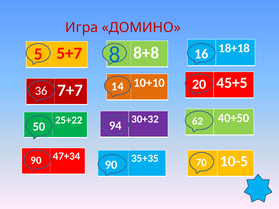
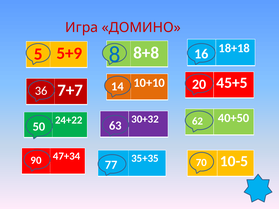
5+7: 5+7 -> 5+9
25+22: 25+22 -> 24+22
94: 94 -> 63
90 90: 90 -> 77
